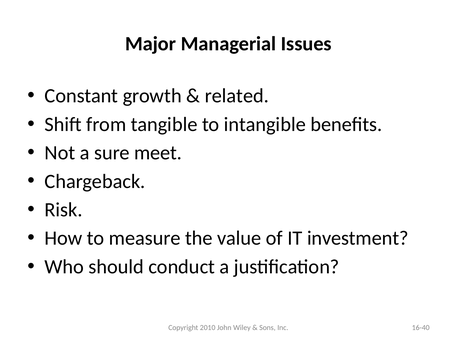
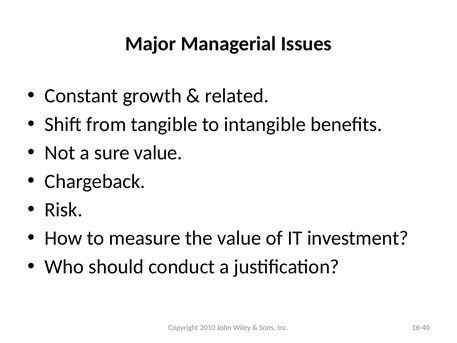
sure meet: meet -> value
